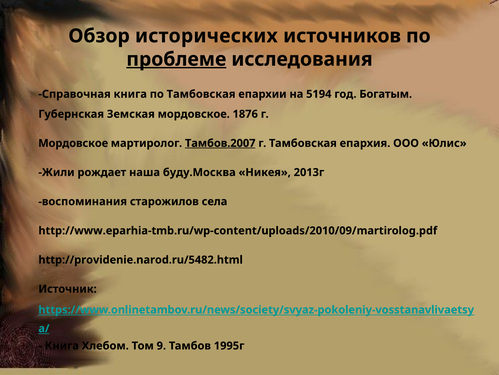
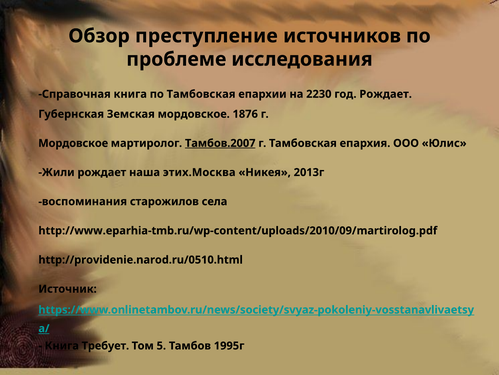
исторических: исторических -> преступление
проблеме underline: present -> none
5194: 5194 -> 2230
год Богатым: Богатым -> Рождает
буду.Москва: буду.Москва -> этих.Москва
http://providenie.narod.ru/5482.html: http://providenie.narod.ru/5482.html -> http://providenie.narod.ru/0510.html
Хлебом: Хлебом -> Требует
9: 9 -> 5
